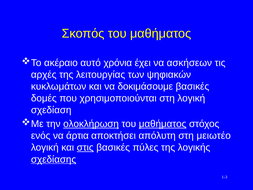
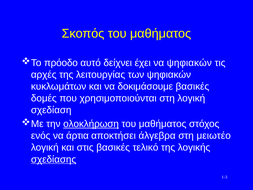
ακέραιο: ακέραιο -> πρόοδο
χρόνια: χρόνια -> δείχνει
να ασκήσεων: ασκήσεων -> ψηφιακών
μαθήματος at (163, 124) underline: present -> none
απόλυτη: απόλυτη -> άλγεβρα
στις underline: present -> none
πύλες: πύλες -> τελικό
